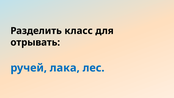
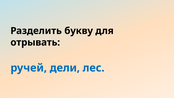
класс: класс -> букву
лака: лака -> дели
